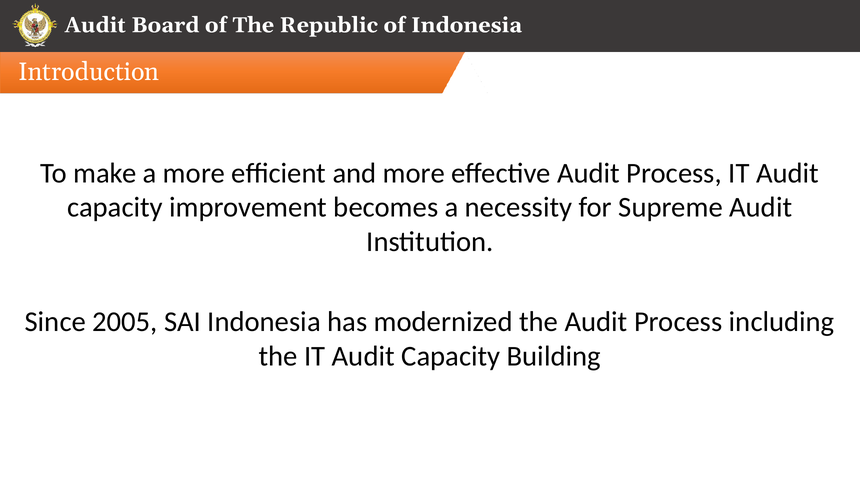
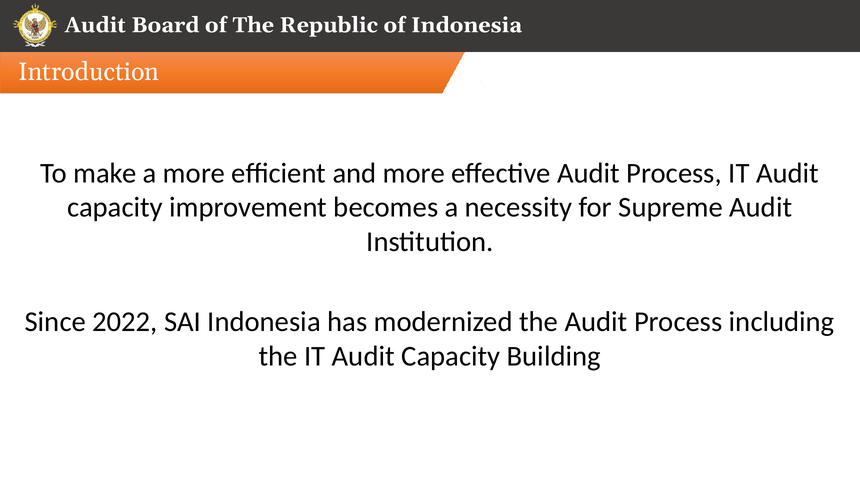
2005: 2005 -> 2022
